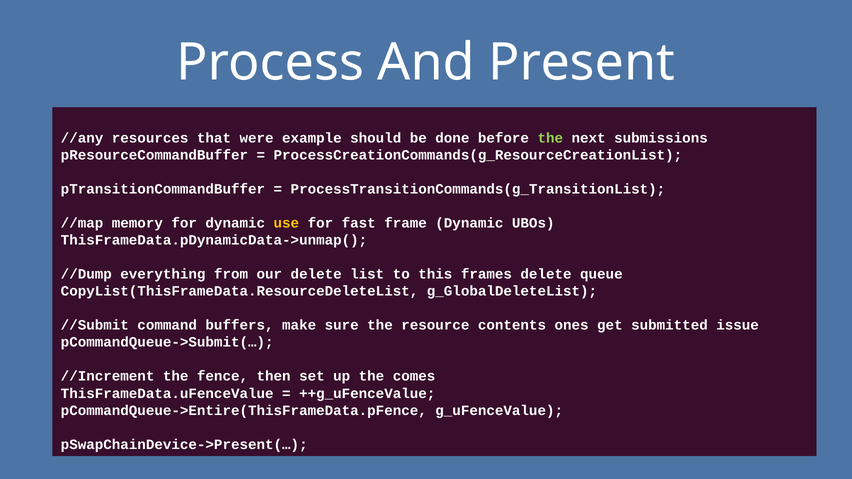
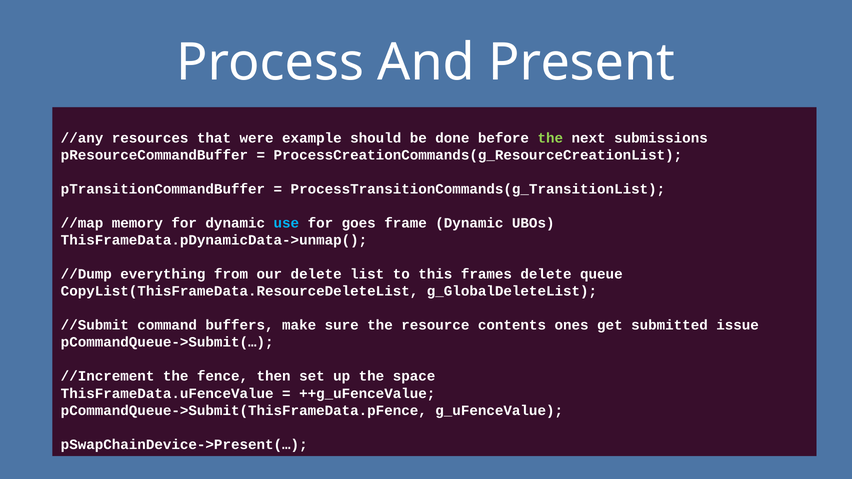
use colour: yellow -> light blue
fast: fast -> goes
comes: comes -> space
pCommandQueue->Entire(ThisFrameData.pFence: pCommandQueue->Entire(ThisFrameData.pFence -> pCommandQueue->Submit(ThisFrameData.pFence
